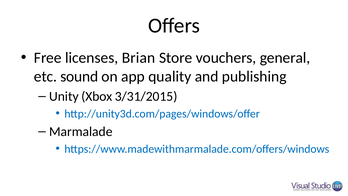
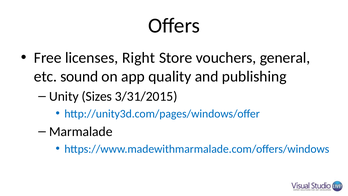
Brian: Brian -> Right
Xbox: Xbox -> Sizes
